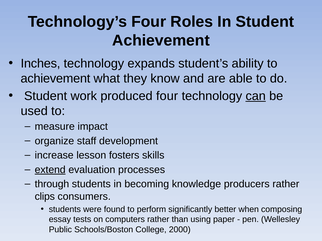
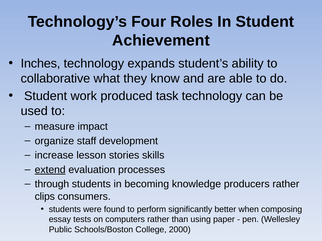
achievement at (55, 79): achievement -> collaborative
produced four: four -> task
can underline: present -> none
fosters: fosters -> stories
